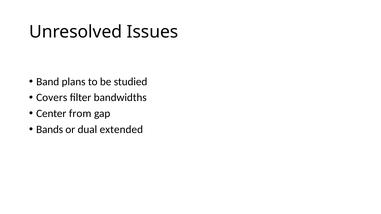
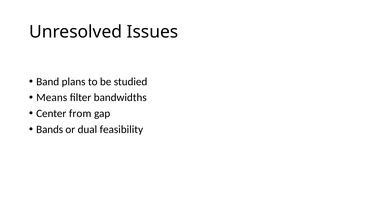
Covers: Covers -> Means
extended: extended -> feasibility
